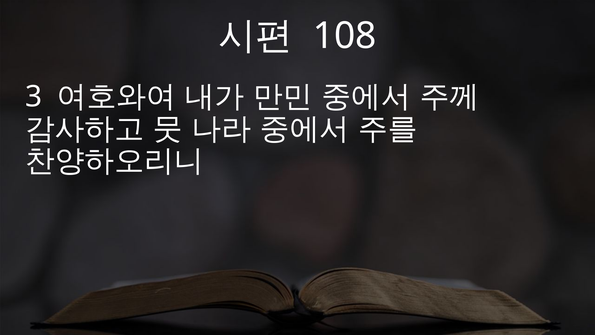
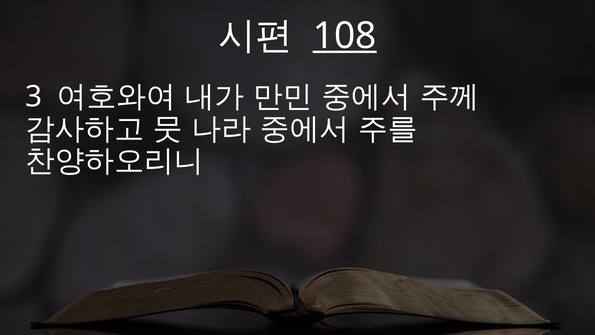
108 underline: none -> present
